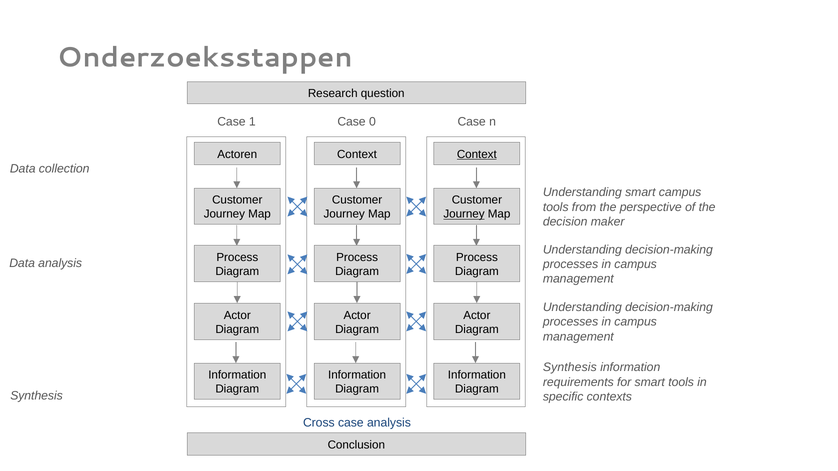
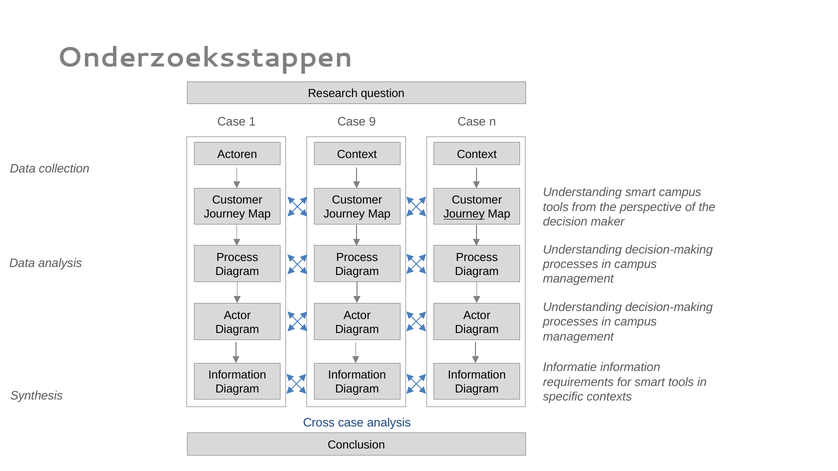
0: 0 -> 9
Context at (477, 155) underline: present -> none
Synthesis at (570, 368): Synthesis -> Informatie
